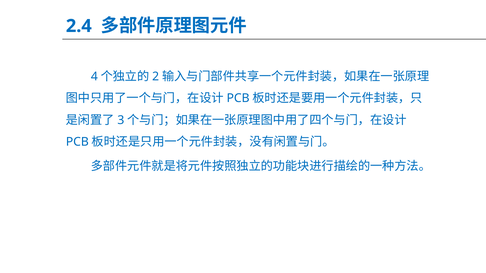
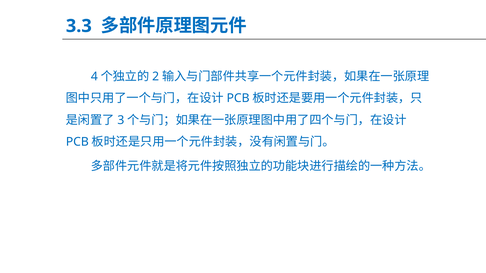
2.4: 2.4 -> 3.3
